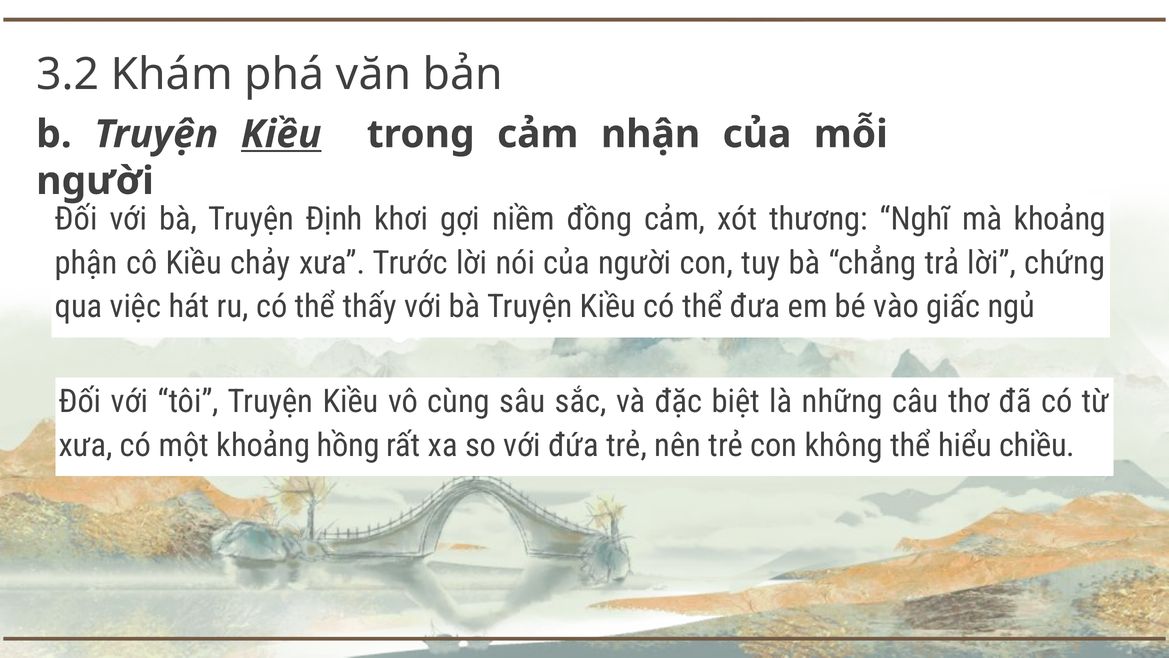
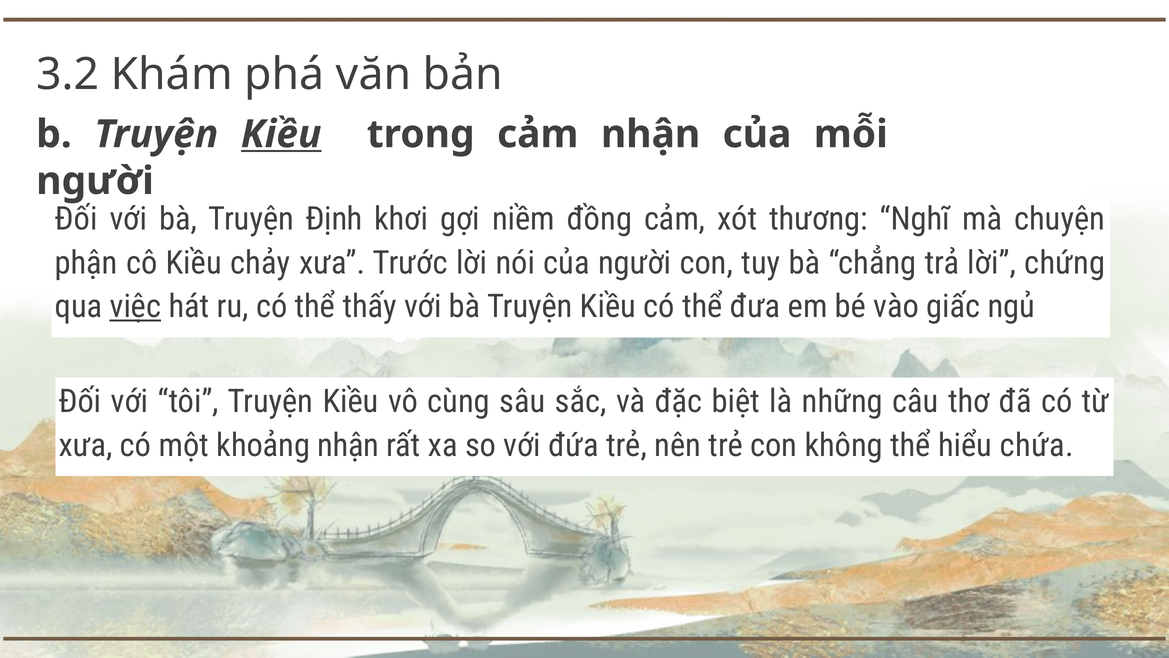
mà khoảng: khoảng -> chuyện
việc underline: none -> present
khoảng hồng: hồng -> nhận
chiều: chiều -> chứa
